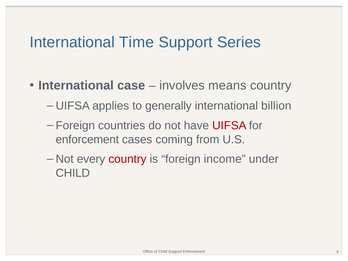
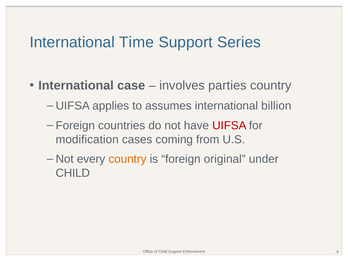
means: means -> parties
generally: generally -> assumes
enforcement at (87, 139): enforcement -> modification
country at (127, 159) colour: red -> orange
income: income -> original
